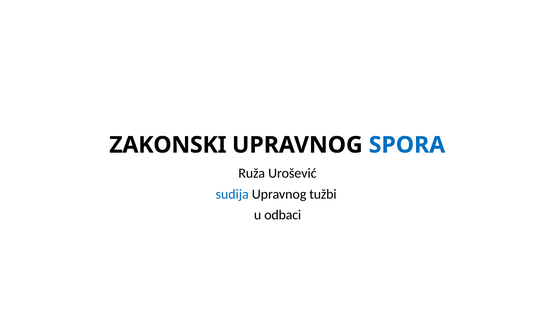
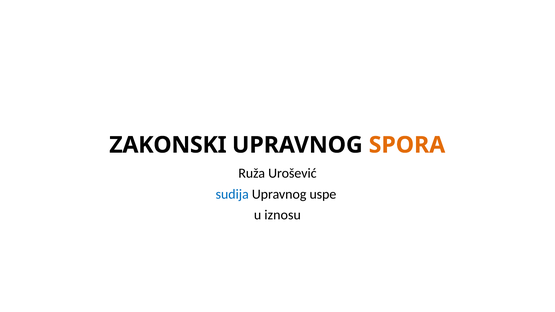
SPORA colour: blue -> orange
tužbi: tužbi -> uspe
odbaci: odbaci -> iznosu
